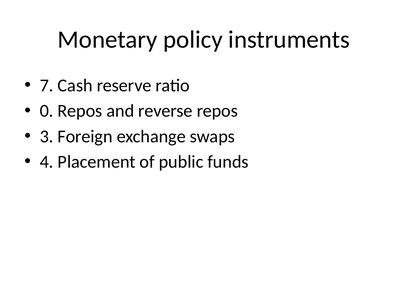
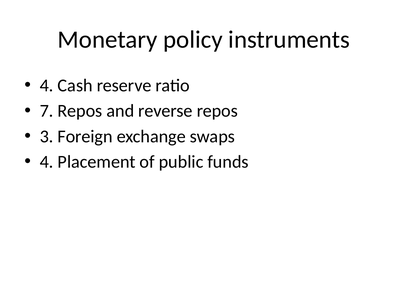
7 at (47, 86): 7 -> 4
0: 0 -> 7
